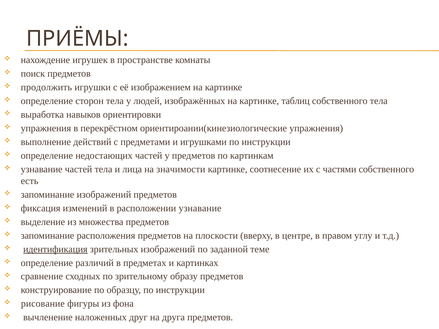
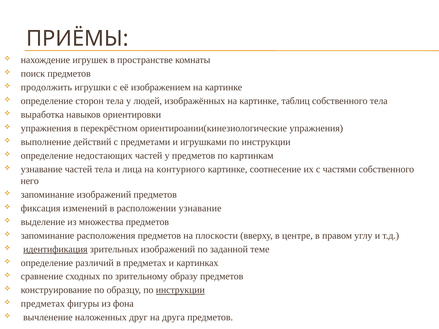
значимости: значимости -> контурного
есть: есть -> него
инструкции at (180, 290) underline: none -> present
рисование at (43, 304): рисование -> предметах
